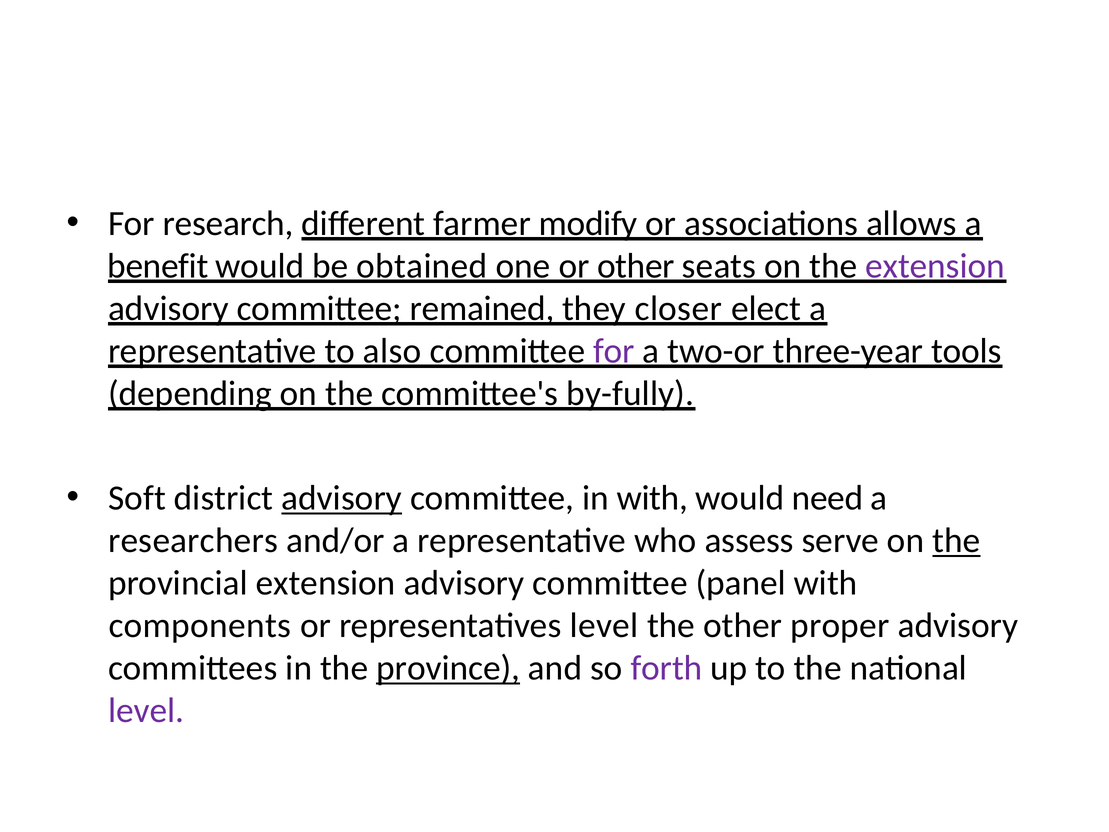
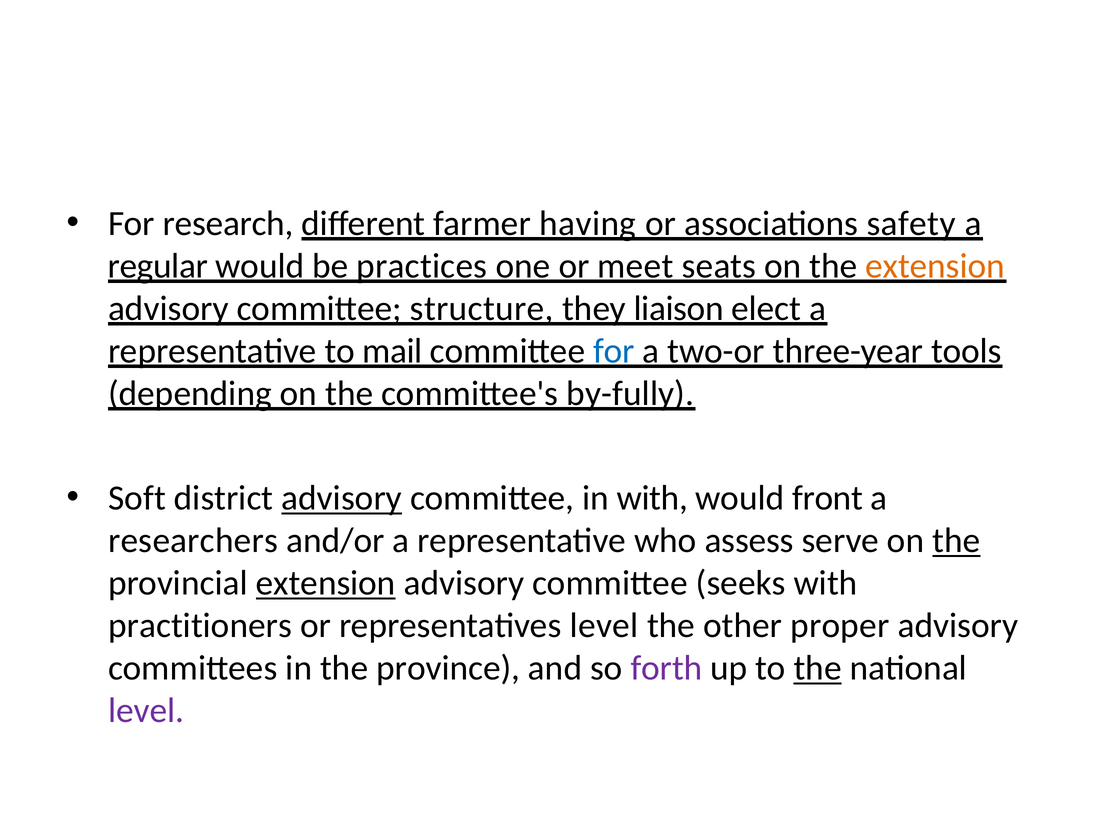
modify: modify -> having
allows: allows -> safety
benefit: benefit -> regular
obtained: obtained -> practices
or other: other -> meet
extension at (935, 266) colour: purple -> orange
remained: remained -> structure
closer: closer -> liaison
also: also -> mail
for at (614, 351) colour: purple -> blue
need: need -> front
extension at (326, 583) underline: none -> present
panel: panel -> seeks
components: components -> practitioners
province underline: present -> none
the at (818, 668) underline: none -> present
